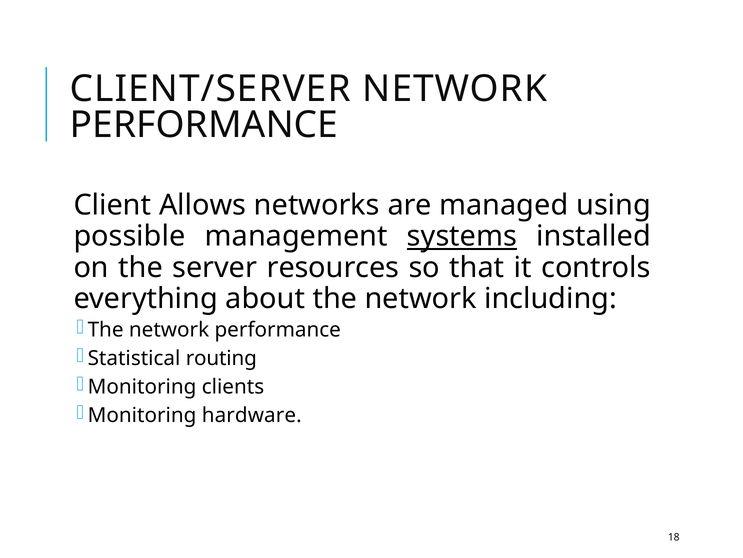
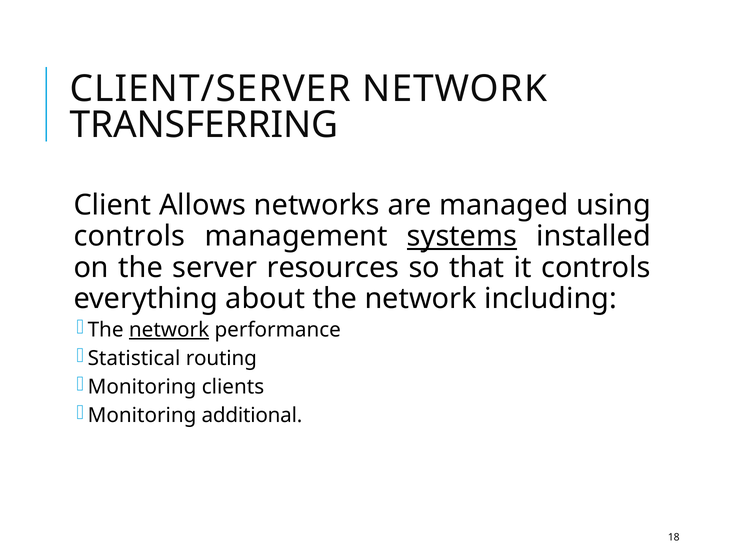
PERFORMANCE at (204, 125): PERFORMANCE -> TRANSFERRING
possible at (130, 236): possible -> controls
network at (169, 329) underline: none -> present
hardware: hardware -> additional
